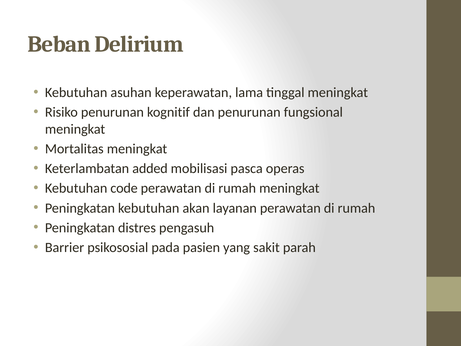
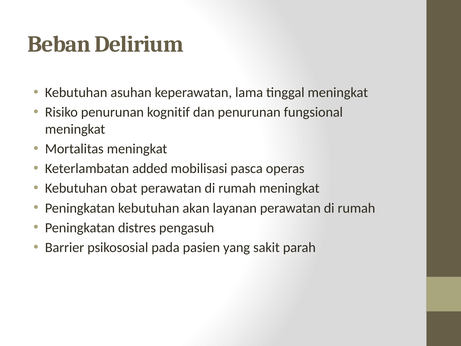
code: code -> obat
